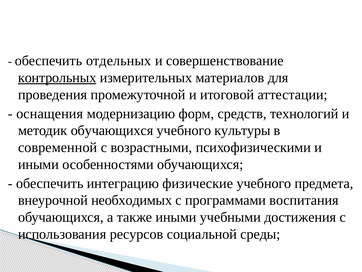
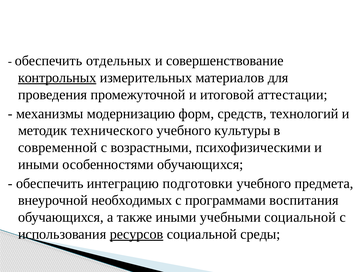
оснащения: оснащения -> механизмы
методик обучающихся: обучающихся -> технического
физические: физические -> подготовки
учебными достижения: достижения -> социальной
ресурсов underline: none -> present
